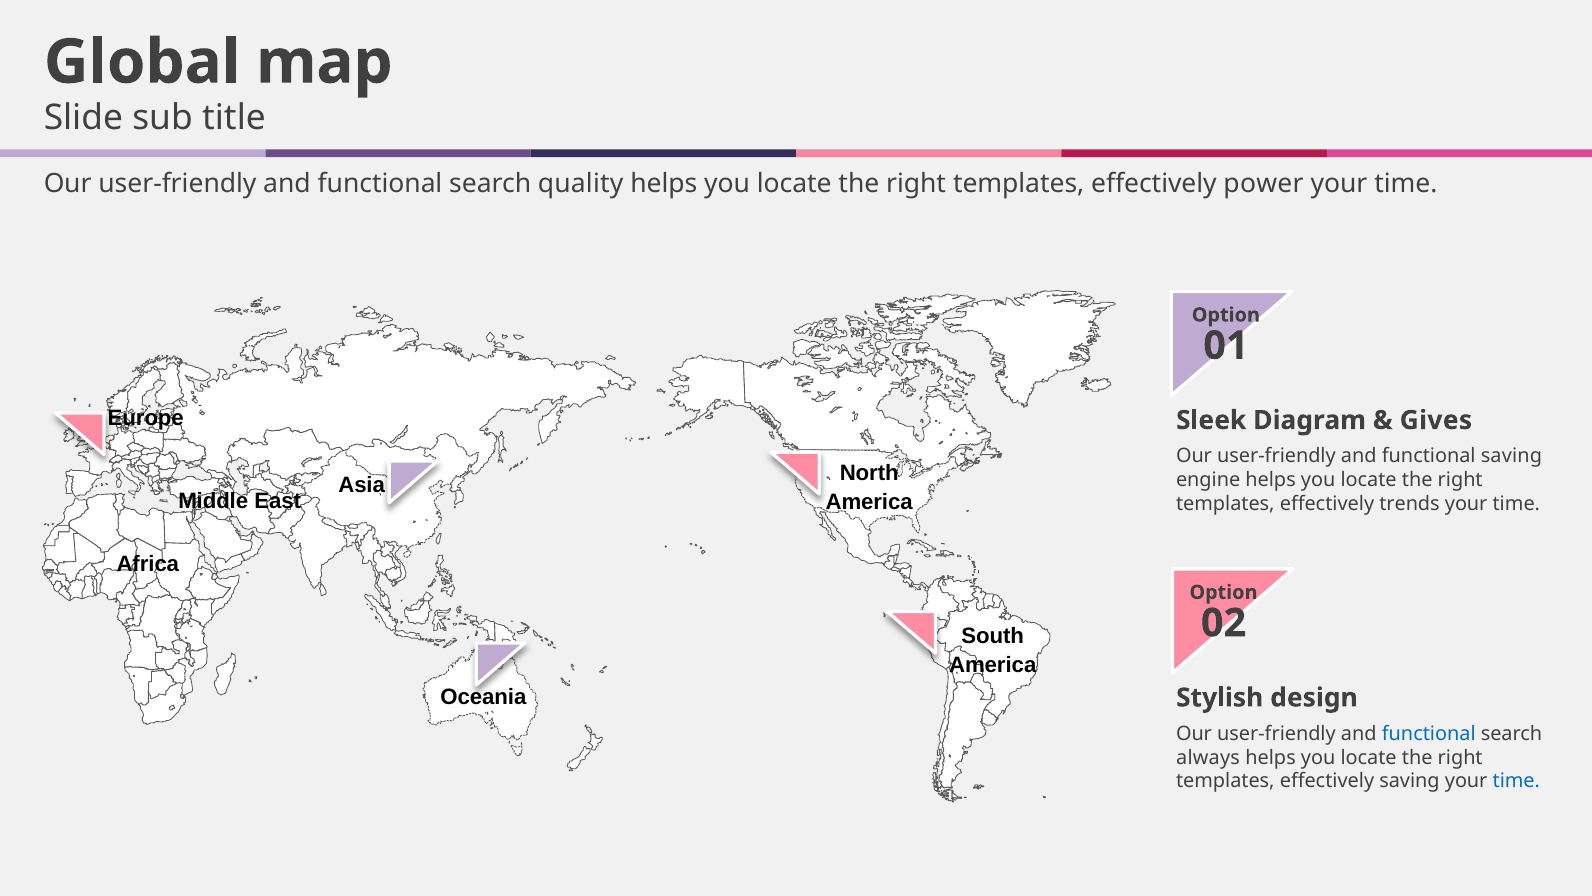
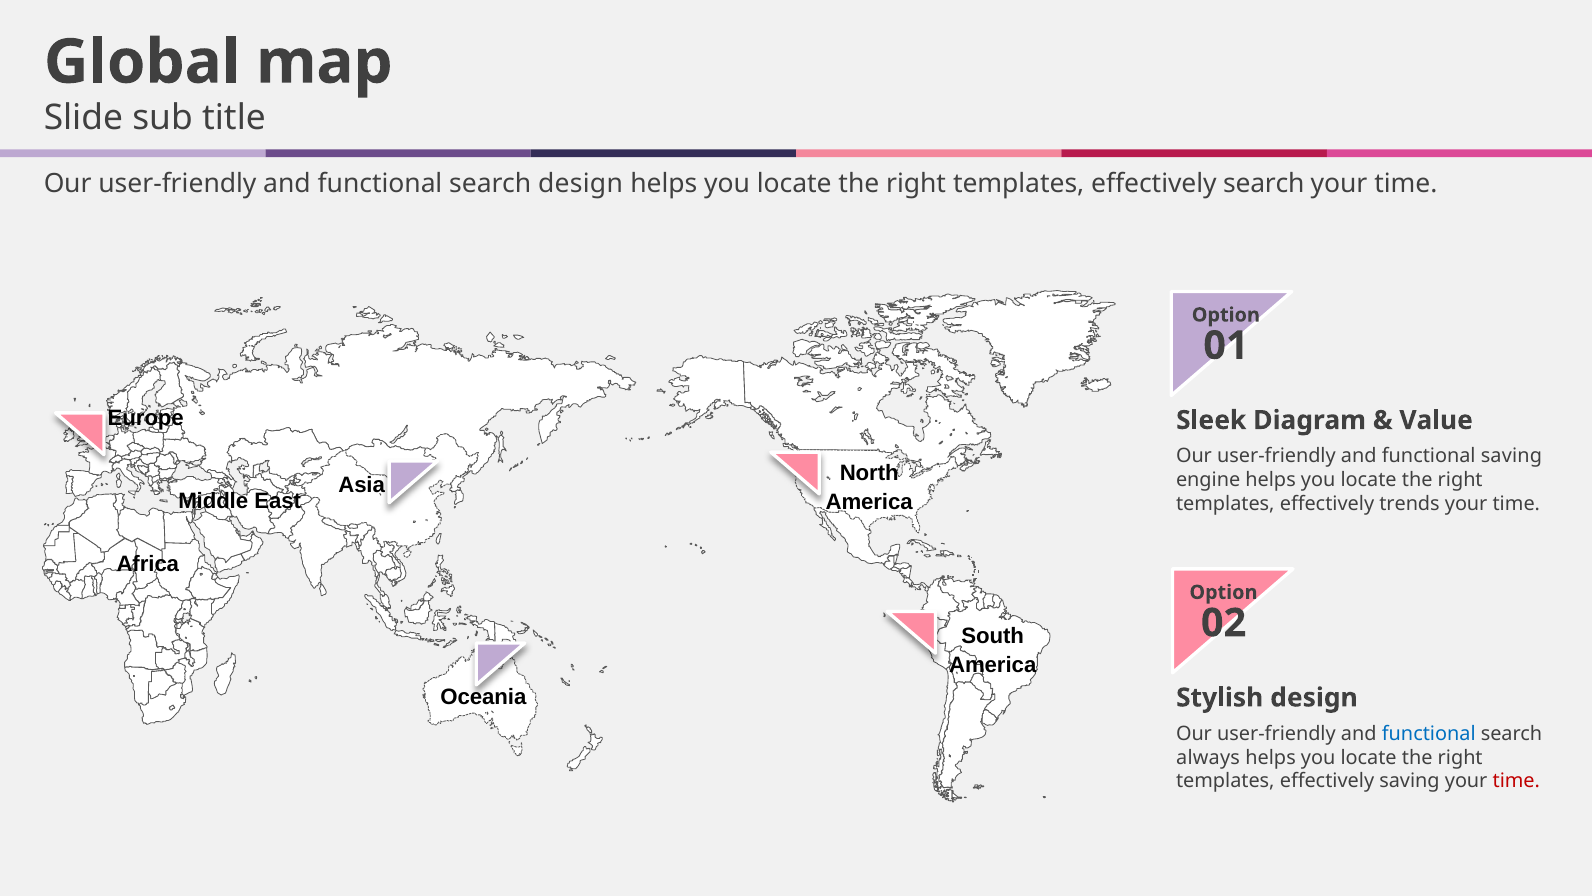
search quality: quality -> design
effectively power: power -> search
Gives: Gives -> Value
time at (1516, 781) colour: blue -> red
